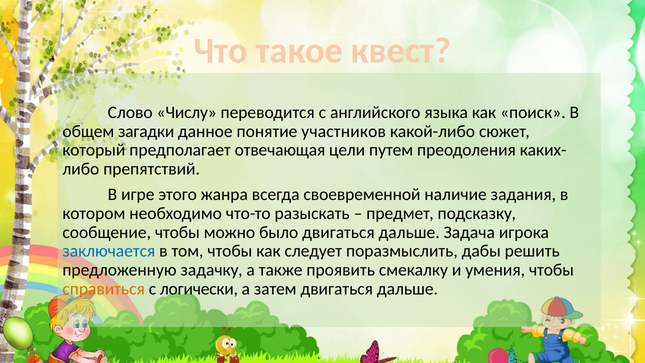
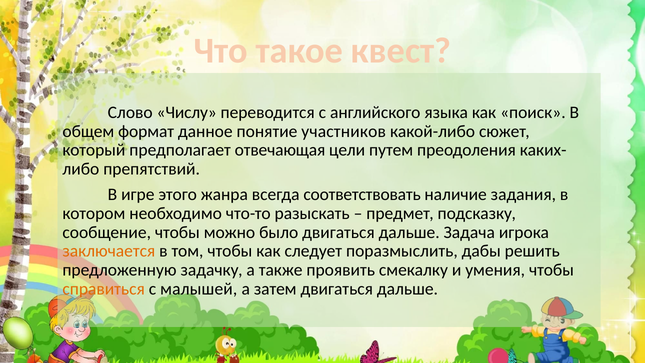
загадки: загадки -> формат
своевременной: своевременной -> соответствовать
заключается colour: blue -> orange
логически: логически -> малышей
